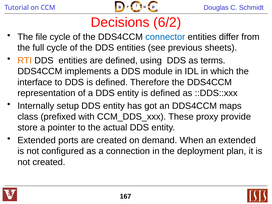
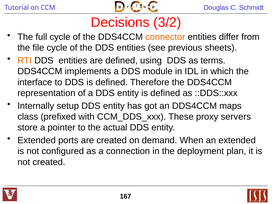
6/2: 6/2 -> 3/2
file: file -> full
connector colour: blue -> orange
full: full -> file
provide: provide -> servers
